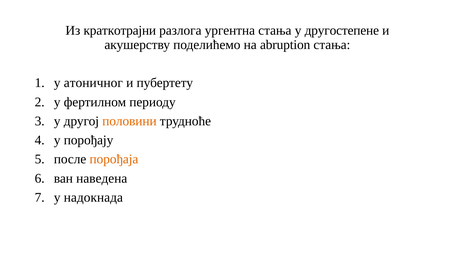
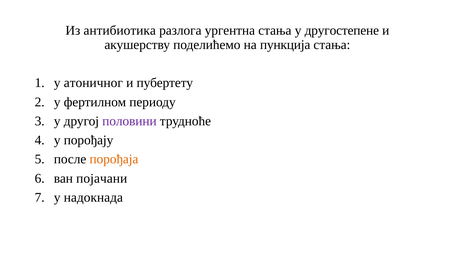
краткотрајни: краткотрајни -> антибиотика
abruption: abruption -> пункција
половини colour: orange -> purple
наведена: наведена -> појачани
